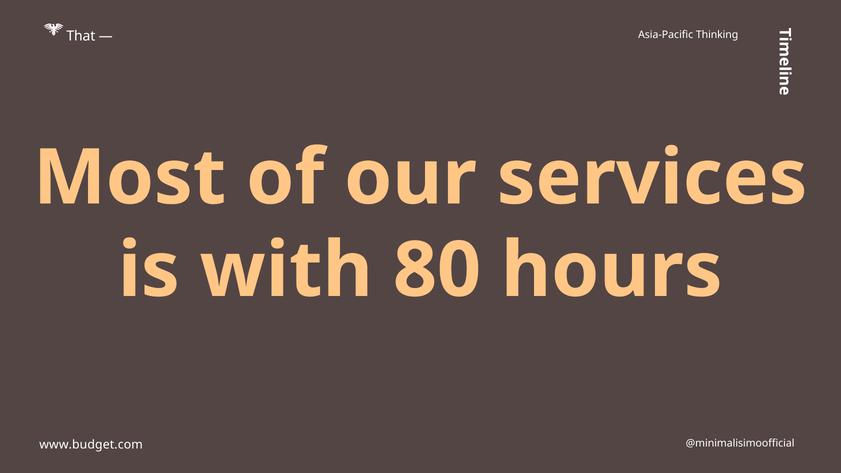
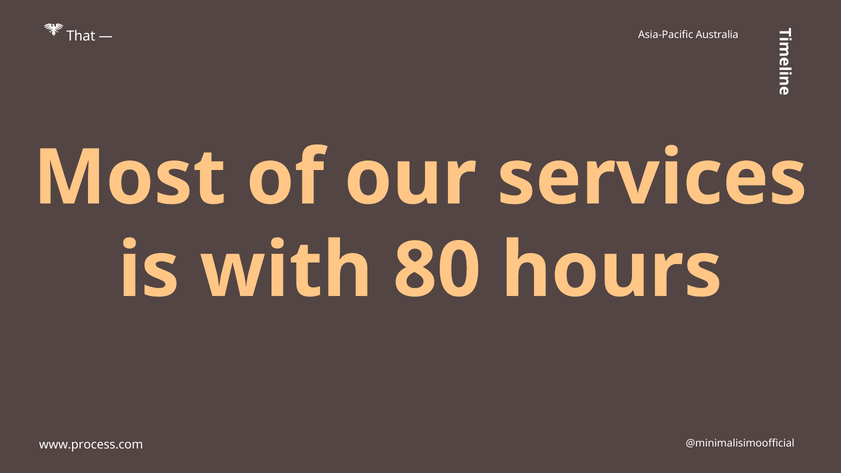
Thinking: Thinking -> Australia
www.budget.com: www.budget.com -> www.process.com
